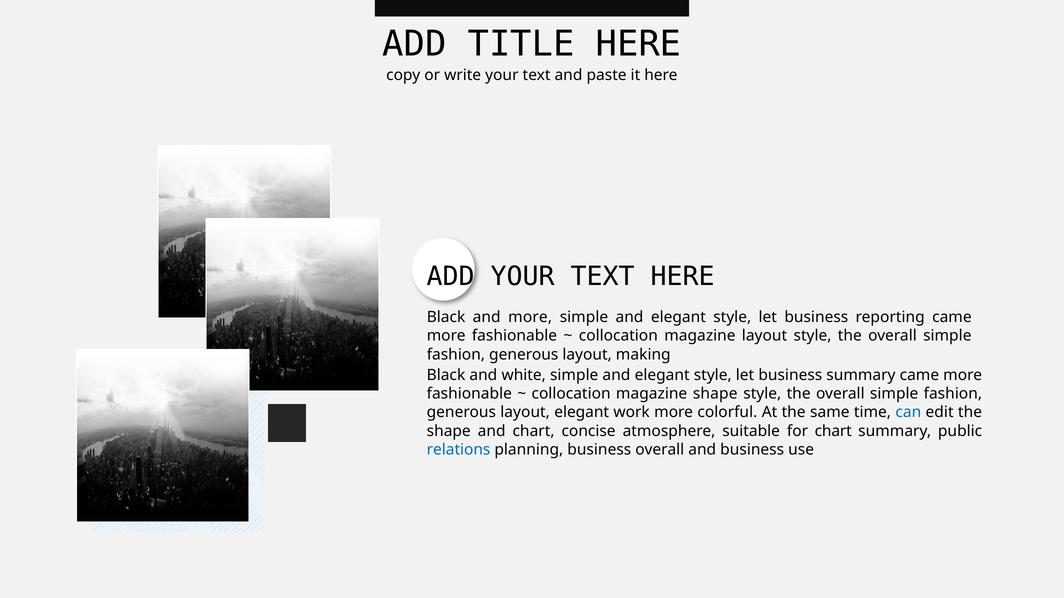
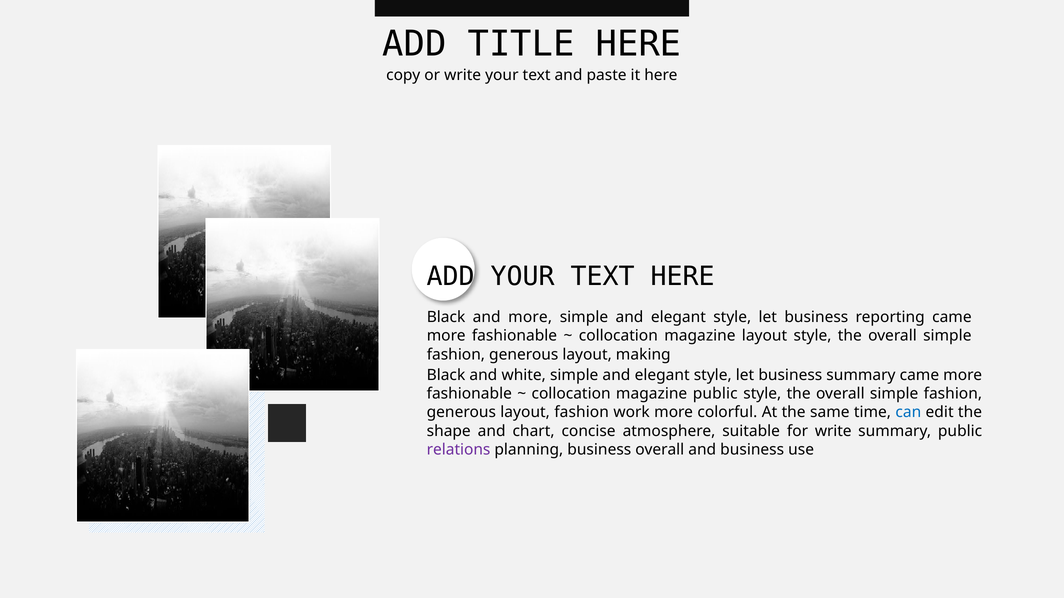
magazine shape: shape -> public
layout elegant: elegant -> fashion
for chart: chart -> write
relations colour: blue -> purple
